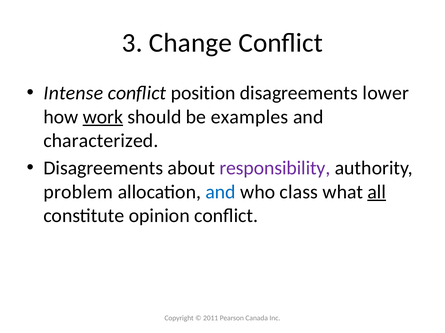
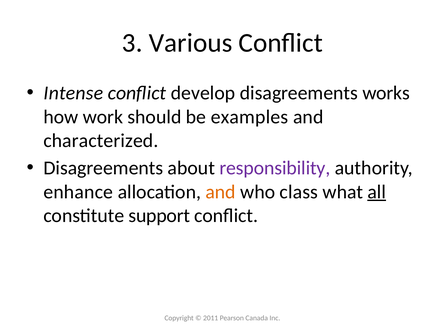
Change: Change -> Various
position: position -> develop
lower: lower -> works
work underline: present -> none
problem: problem -> enhance
and at (221, 192) colour: blue -> orange
opinion: opinion -> support
